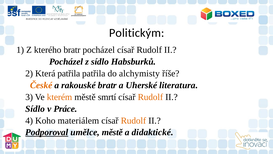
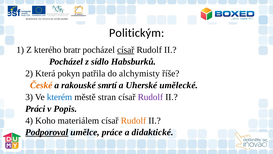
císař at (126, 50) underline: none -> present
Která patřila: patřila -> pokyn
rakouské bratr: bratr -> smrtí
literatura: literatura -> umělecké
kterém colour: orange -> blue
smrtí: smrtí -> stran
Rudolf at (150, 97) colour: orange -> purple
Sídlo at (35, 109): Sídlo -> Práci
Práce: Práce -> Popis
umělce městě: městě -> práce
